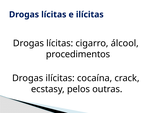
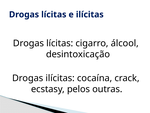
procedimentos: procedimentos -> desintoxicação
